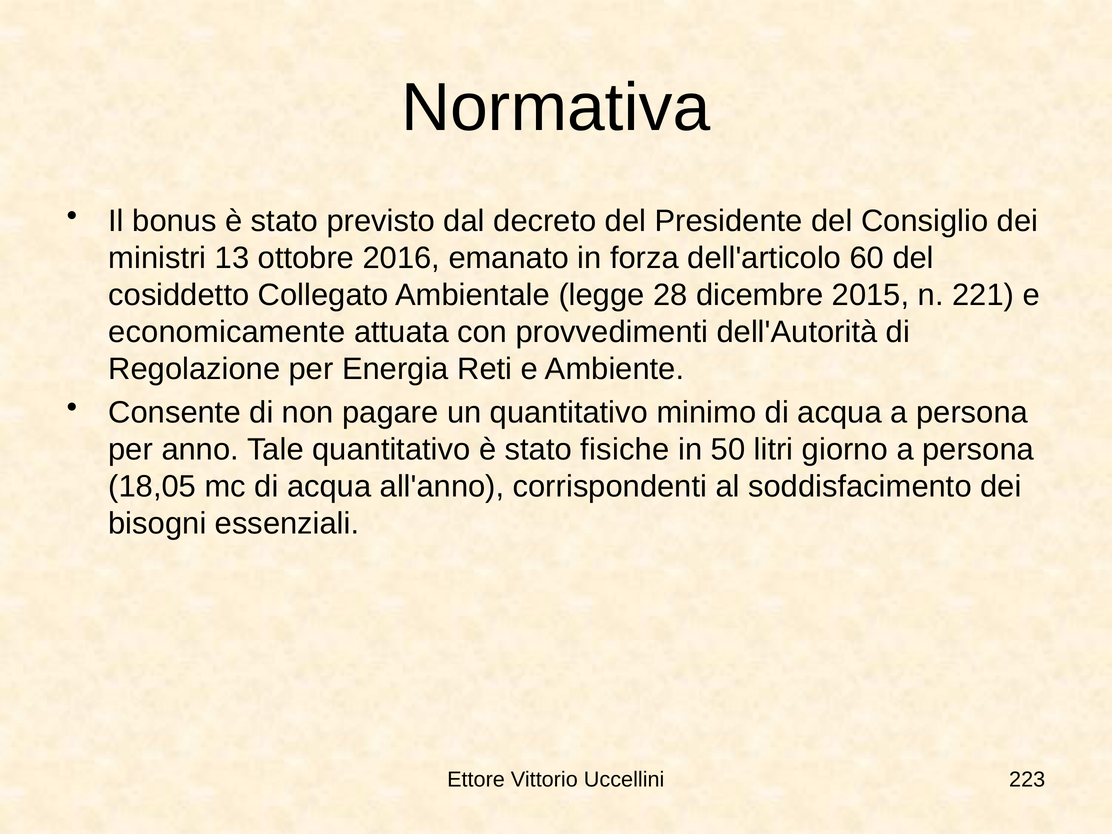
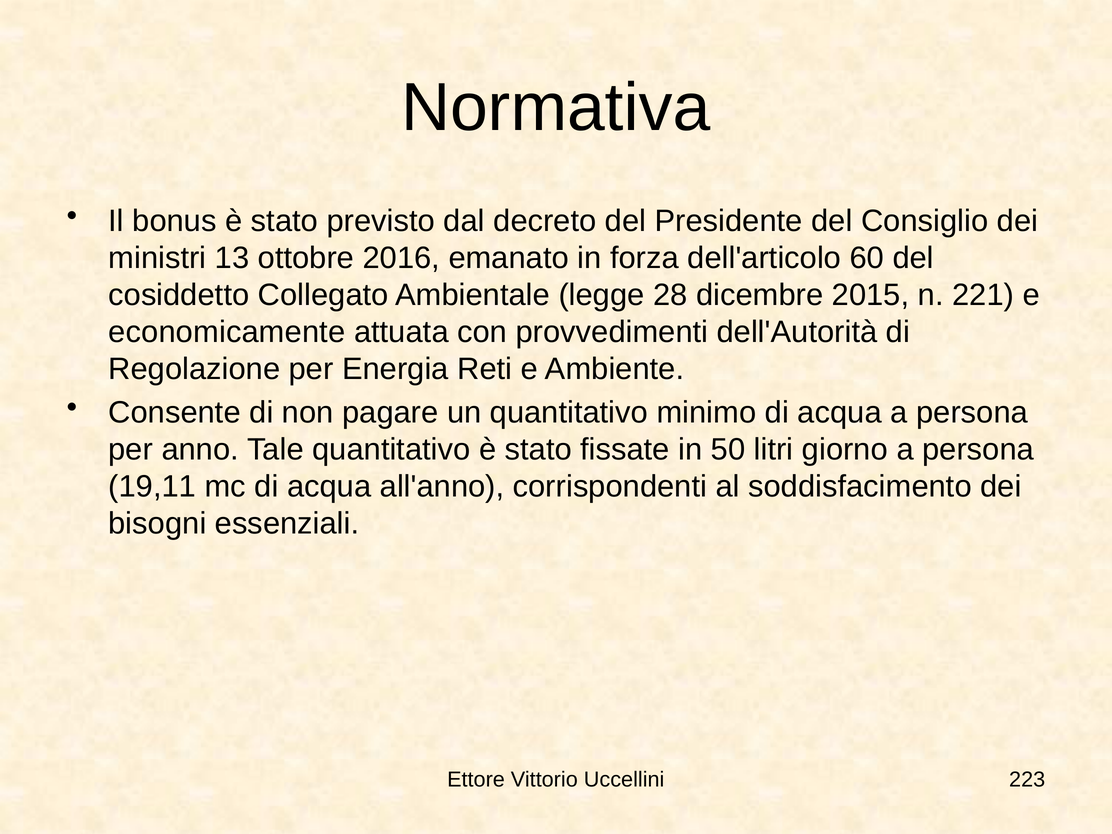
fisiche: fisiche -> fissate
18,05: 18,05 -> 19,11
